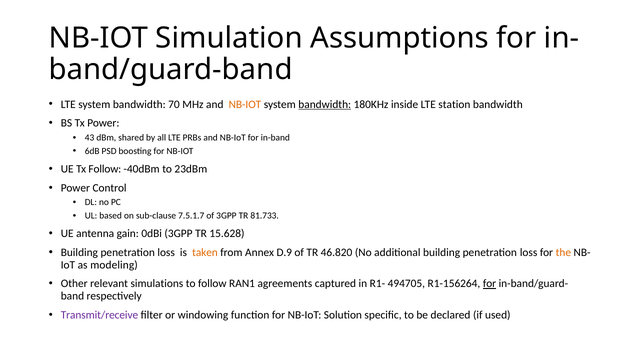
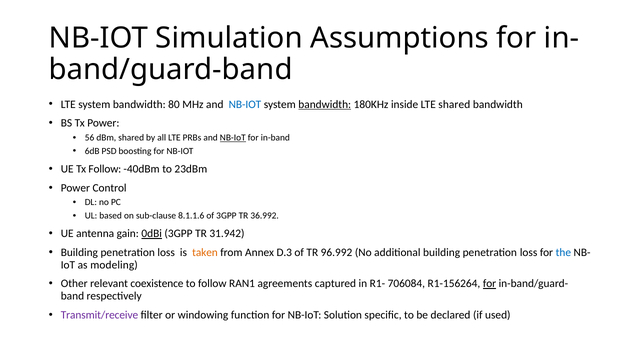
70: 70 -> 80
NB-IOT at (245, 104) colour: orange -> blue
LTE station: station -> shared
43: 43 -> 56
NB-IoT at (233, 138) underline: none -> present
7.5.1.7: 7.5.1.7 -> 8.1.1.6
81.733: 81.733 -> 36.992
0dBi underline: none -> present
15.628: 15.628 -> 31.942
D.9: D.9 -> D.3
46.820: 46.820 -> 96.992
the colour: orange -> blue
simulations: simulations -> coexistence
494705: 494705 -> 706084
